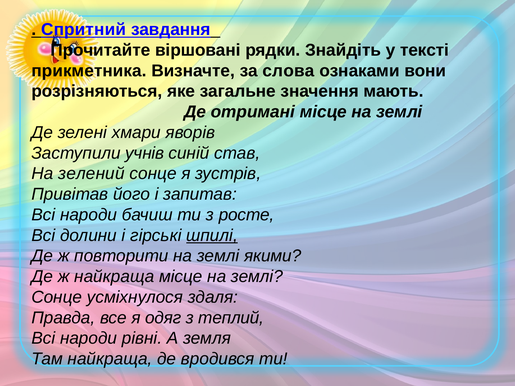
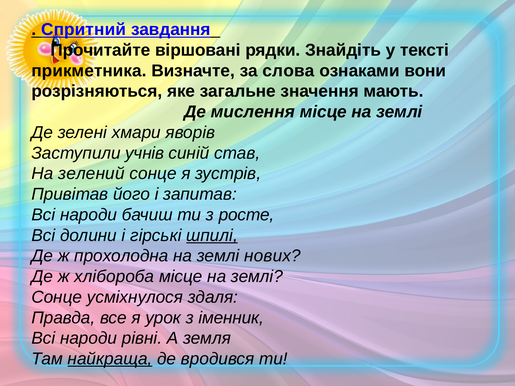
отримані: отримані -> мислення
повторити: повторити -> прохолодна
якими: якими -> нових
ж найкраща: найкраща -> хлібороба
одяг: одяг -> урок
теплий: теплий -> іменник
найкраща at (110, 359) underline: none -> present
